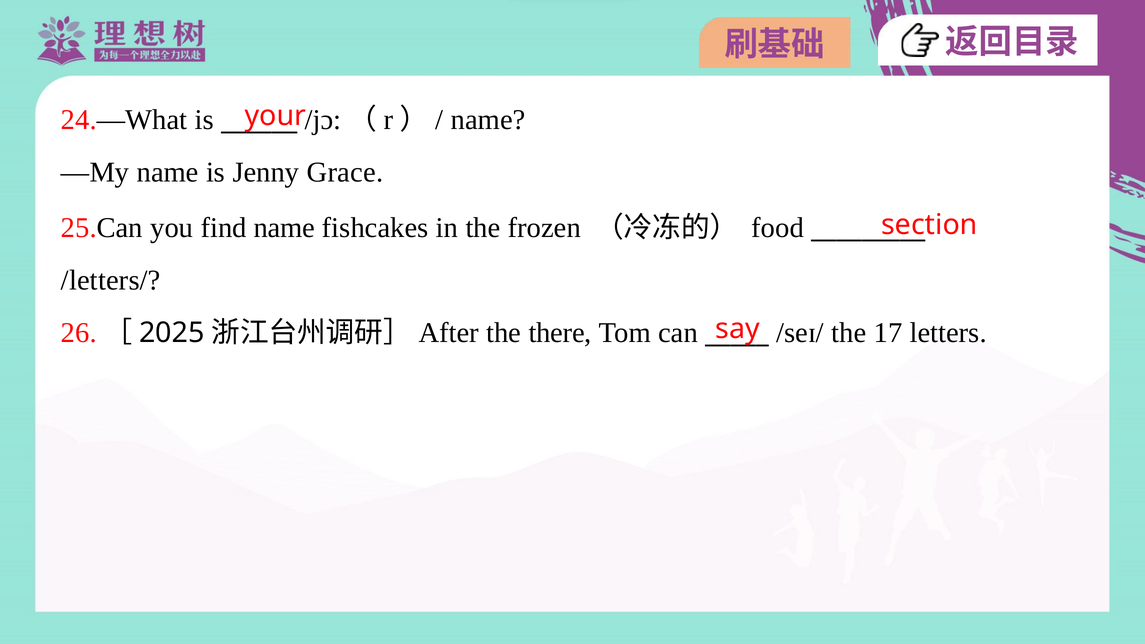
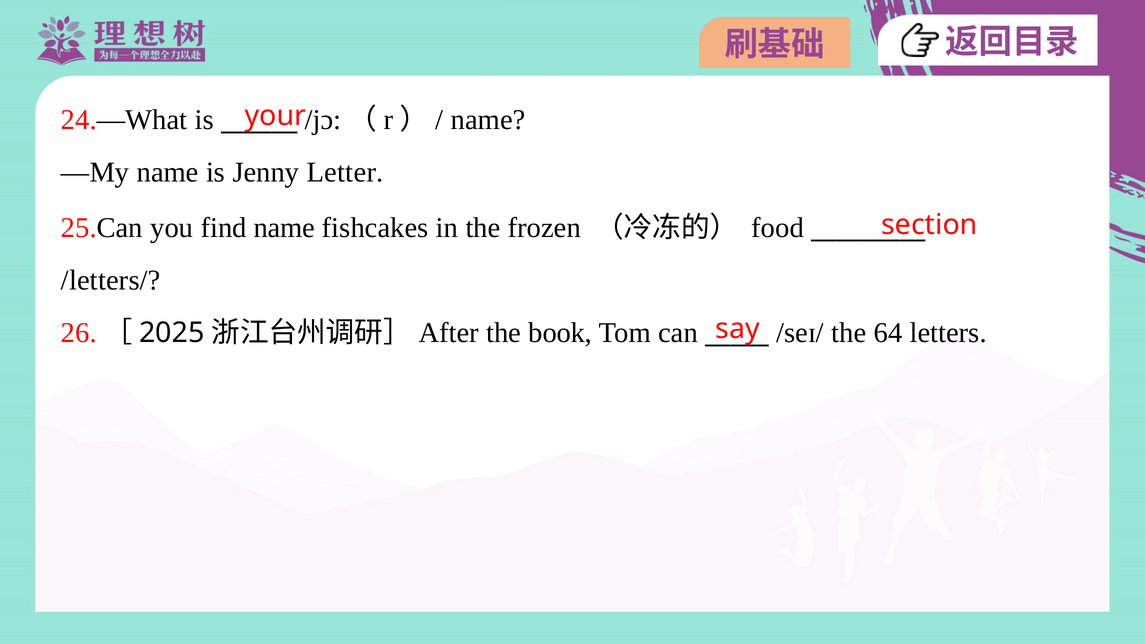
Grace: Grace -> Letter
there: there -> book
17: 17 -> 64
